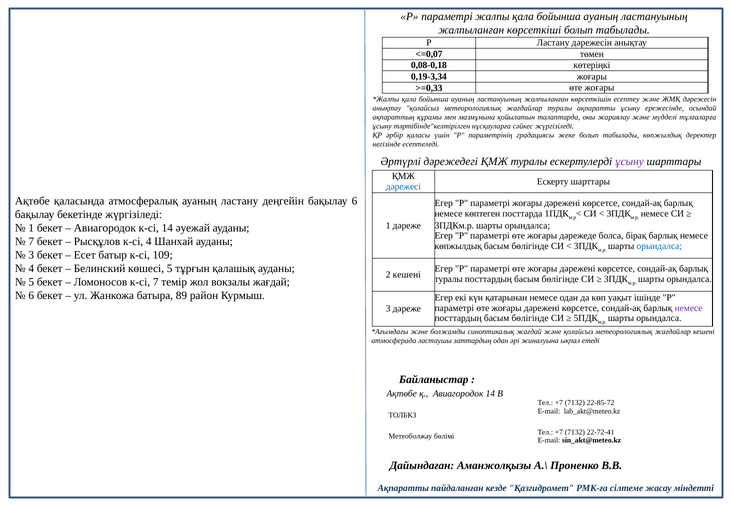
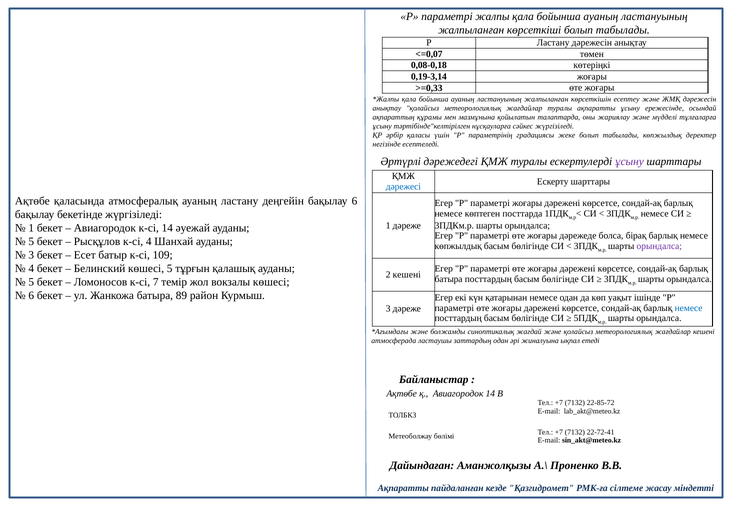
0,19-3,34: 0,19-3,34 -> 0,19-3,14
7 at (31, 242): 7 -> 5
орындалса at (659, 247) colour: blue -> purple
туралы at (449, 280): туралы -> батыра
вокзалы жағдай: жағдай -> көшесі
немесе at (689, 308) colour: purple -> blue
